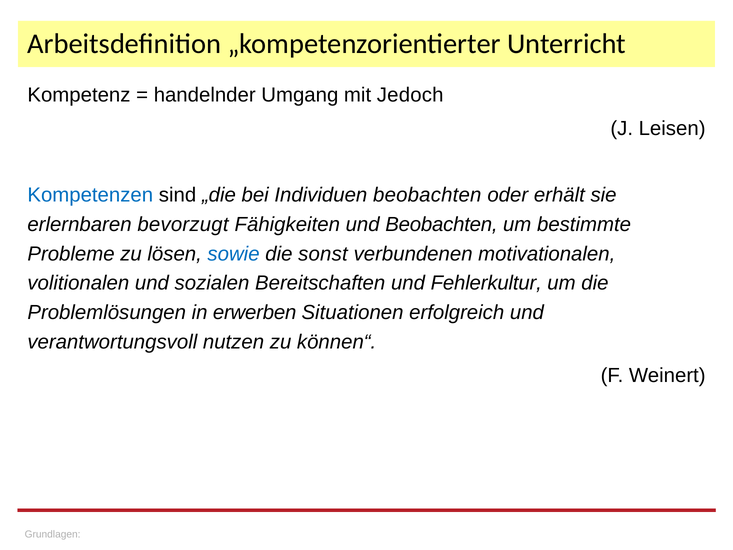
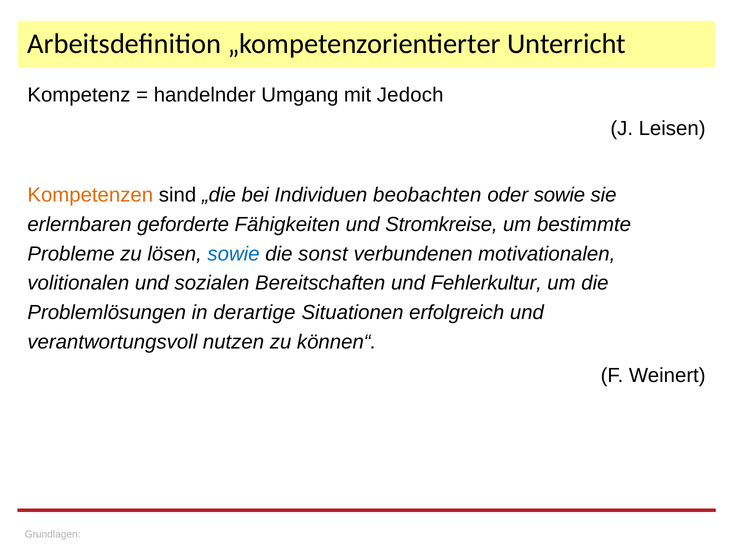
Kompetenzen colour: blue -> orange
oder erhält: erhält -> sowie
bevorzugt: bevorzugt -> geforderte
und Beobachten: Beobachten -> Stromkreise
erwerben: erwerben -> derartige
